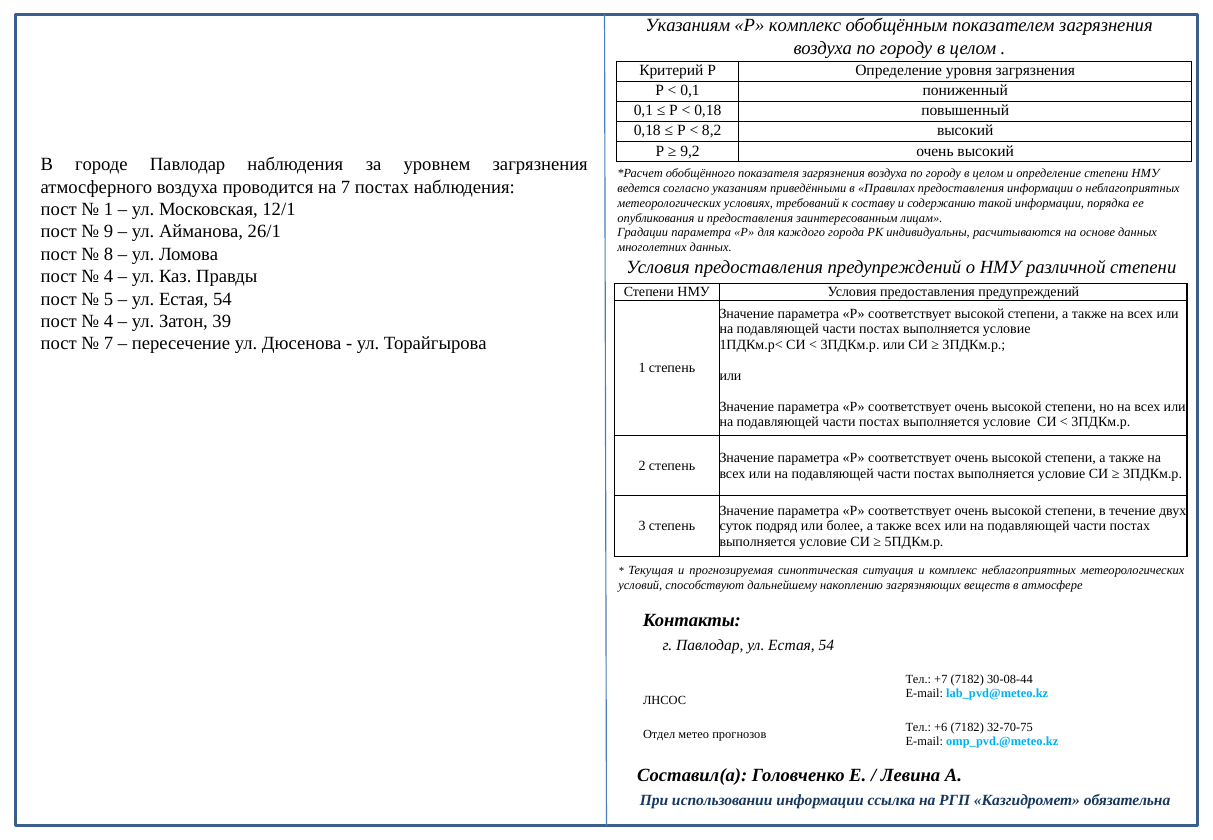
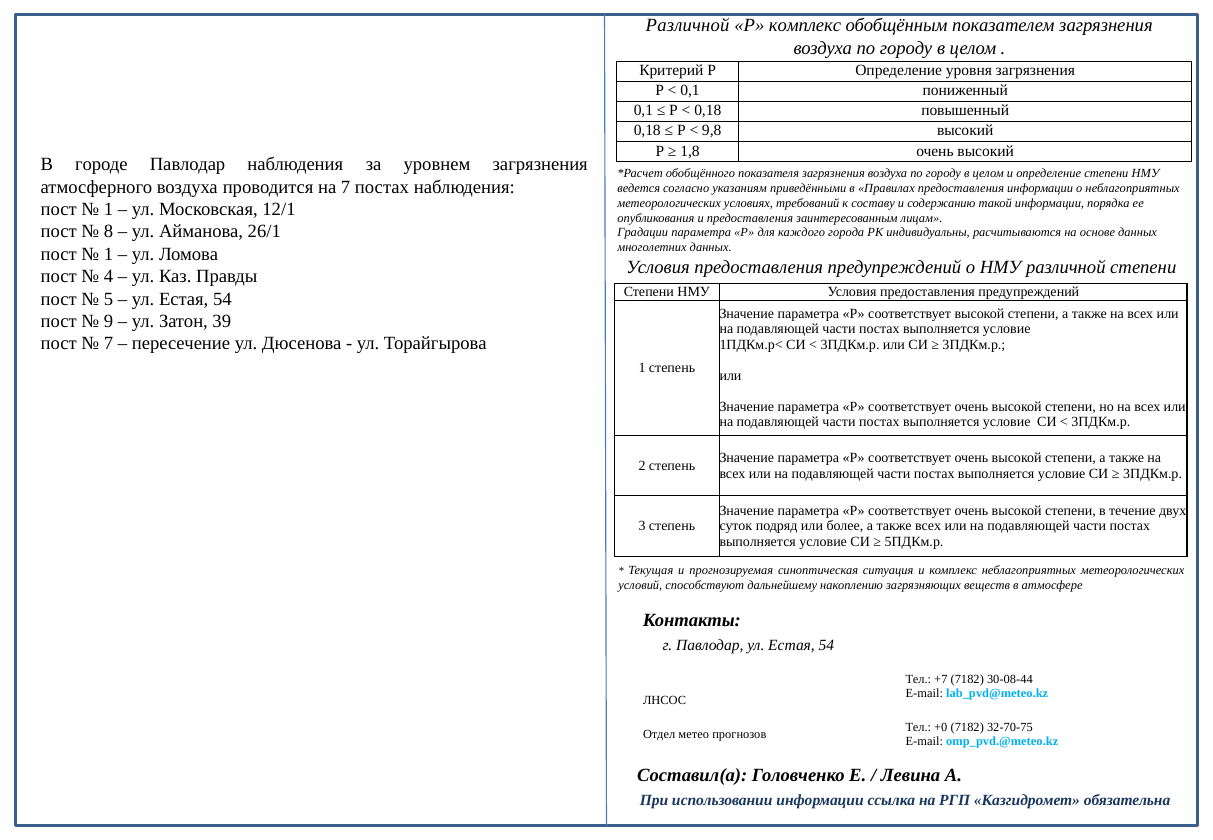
Указаниям at (688, 26): Указаниям -> Различной
8,2: 8,2 -> 9,8
9,2: 9,2 -> 1,8
9: 9 -> 8
8 at (109, 254): 8 -> 1
4 at (109, 321): 4 -> 9
+6: +6 -> +0
